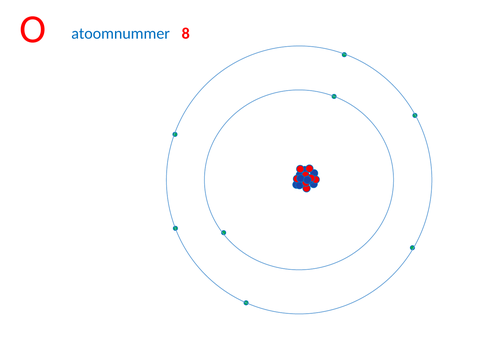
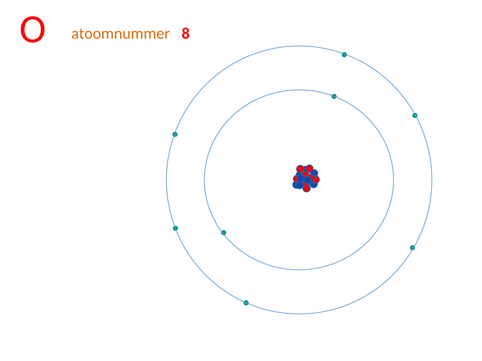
atoomnummer colour: blue -> orange
